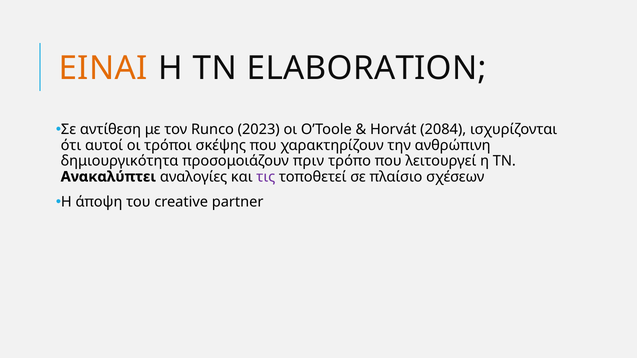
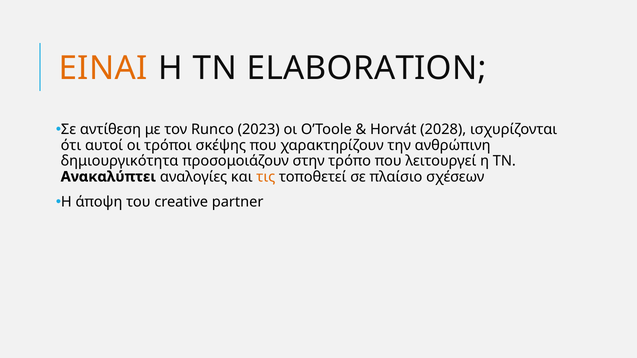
2084: 2084 -> 2028
πριν: πριν -> στην
τις colour: purple -> orange
